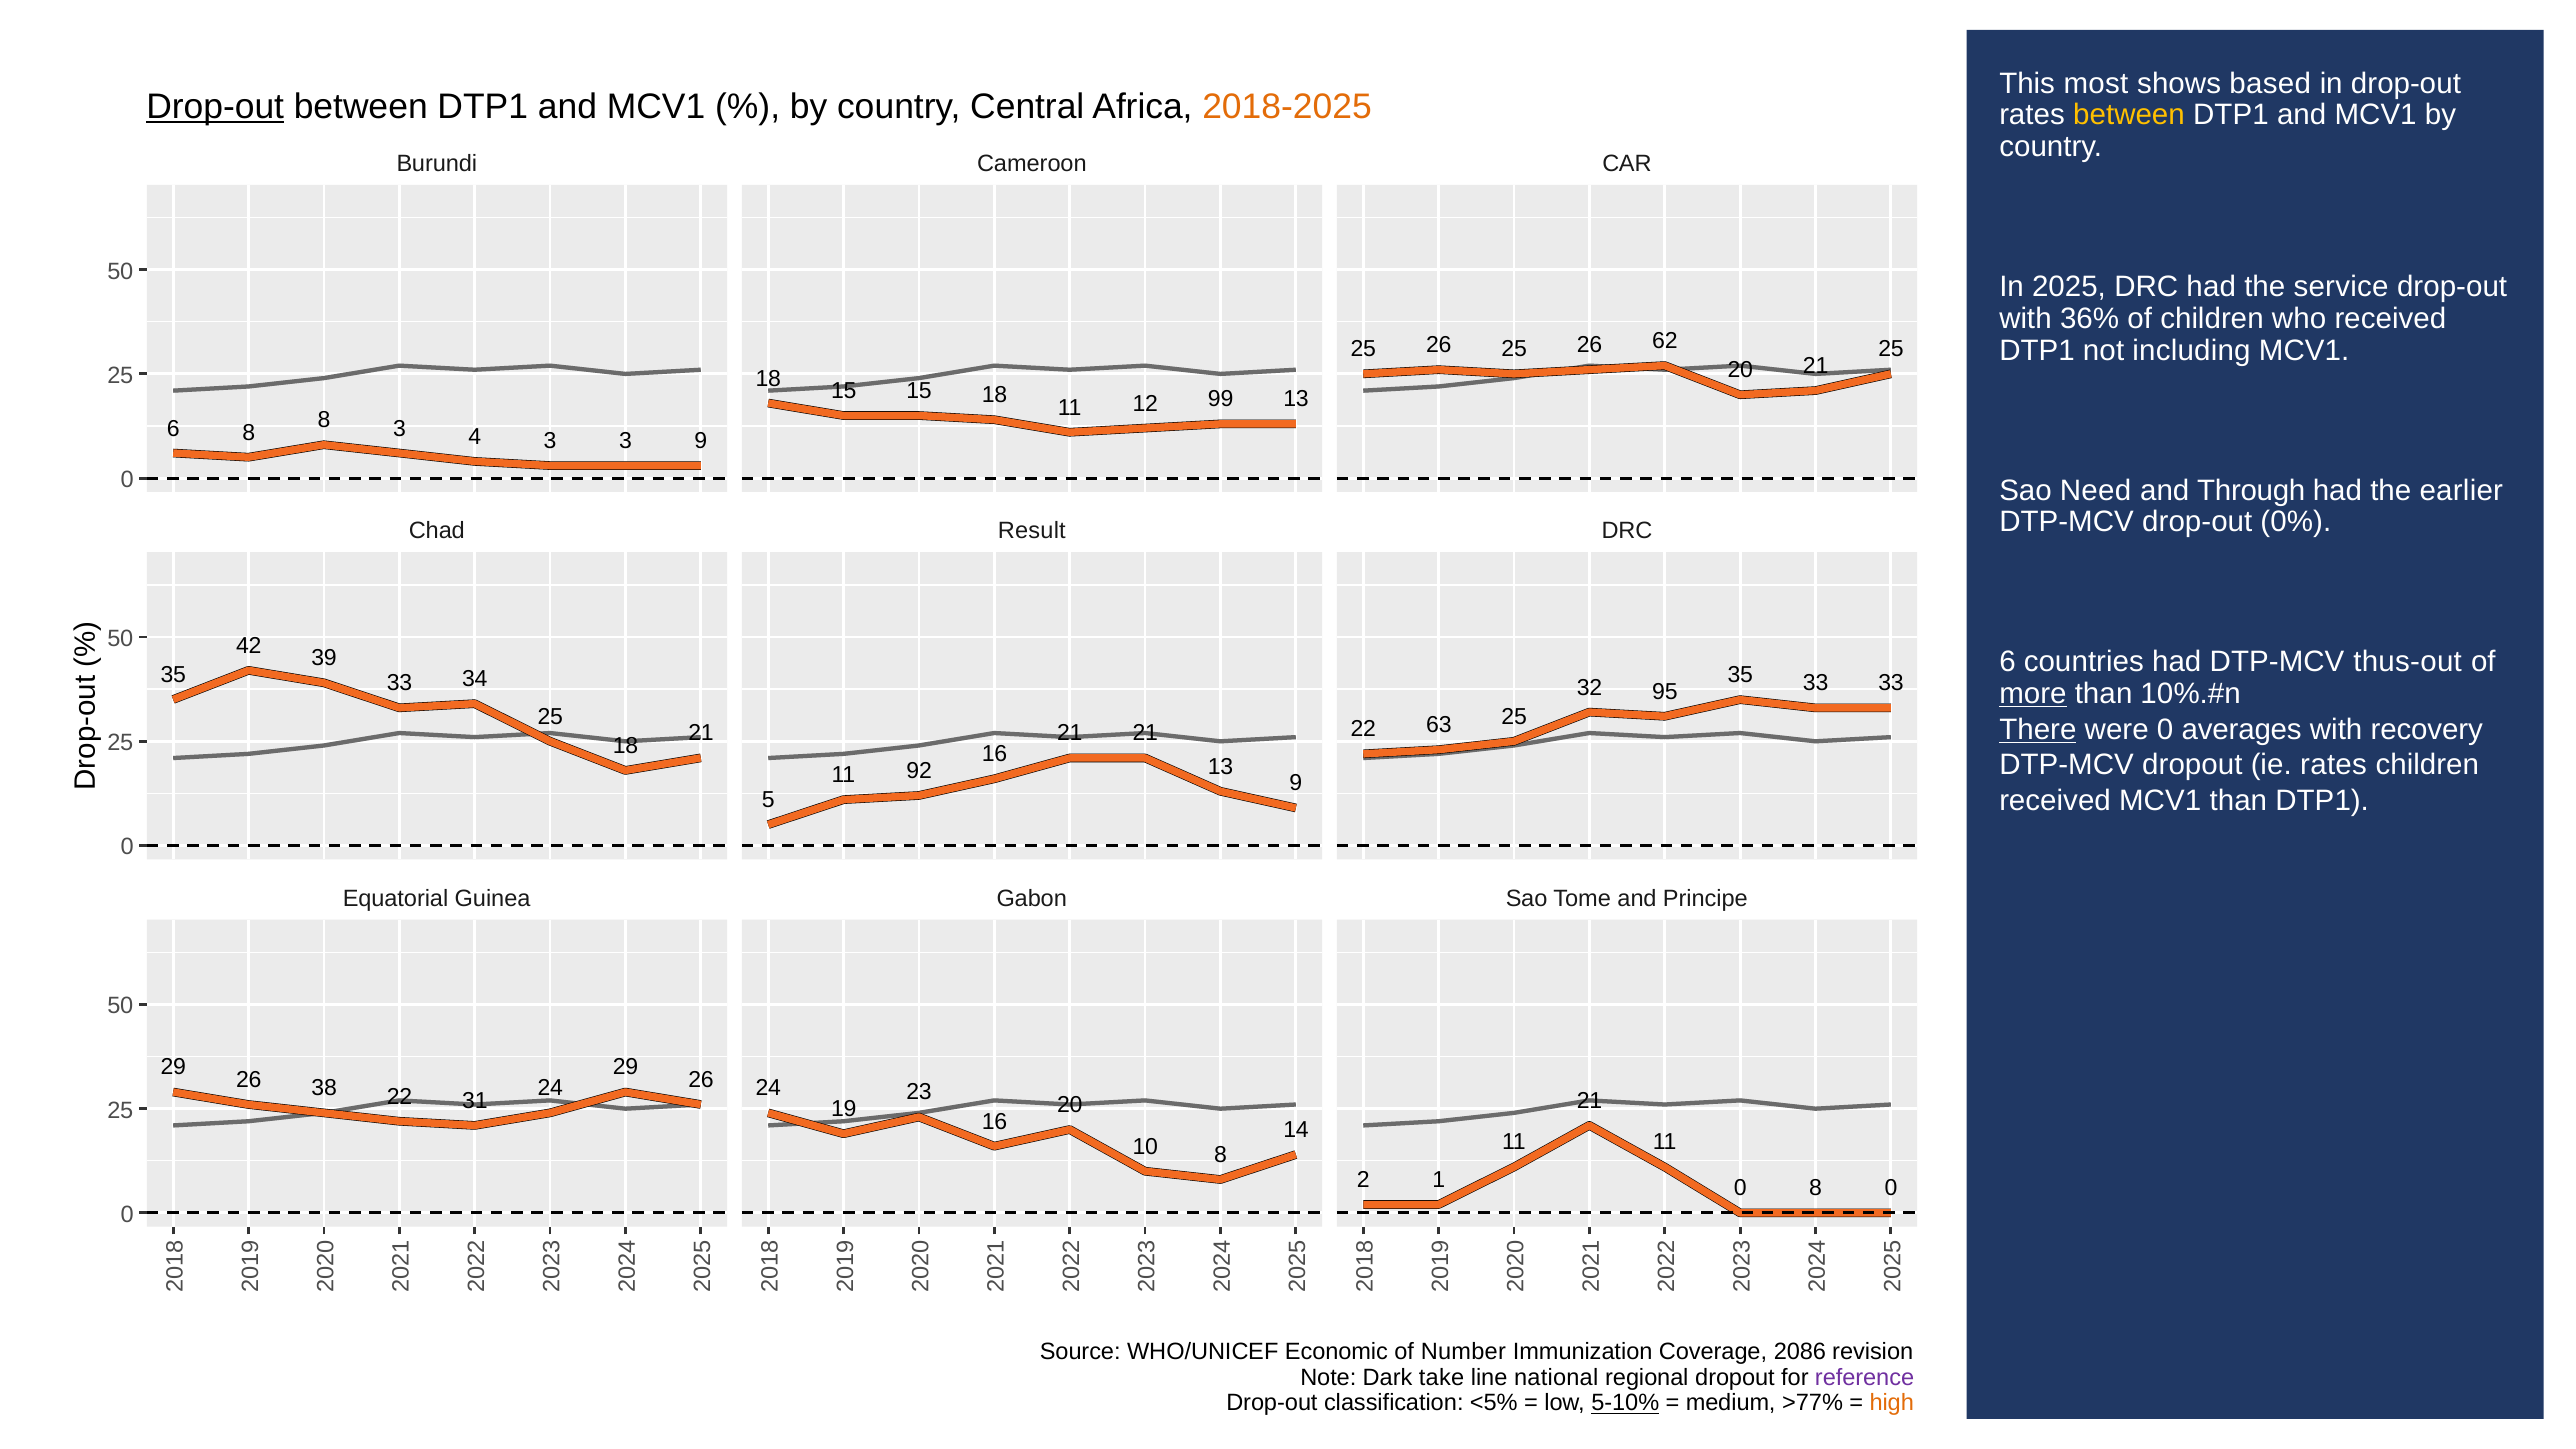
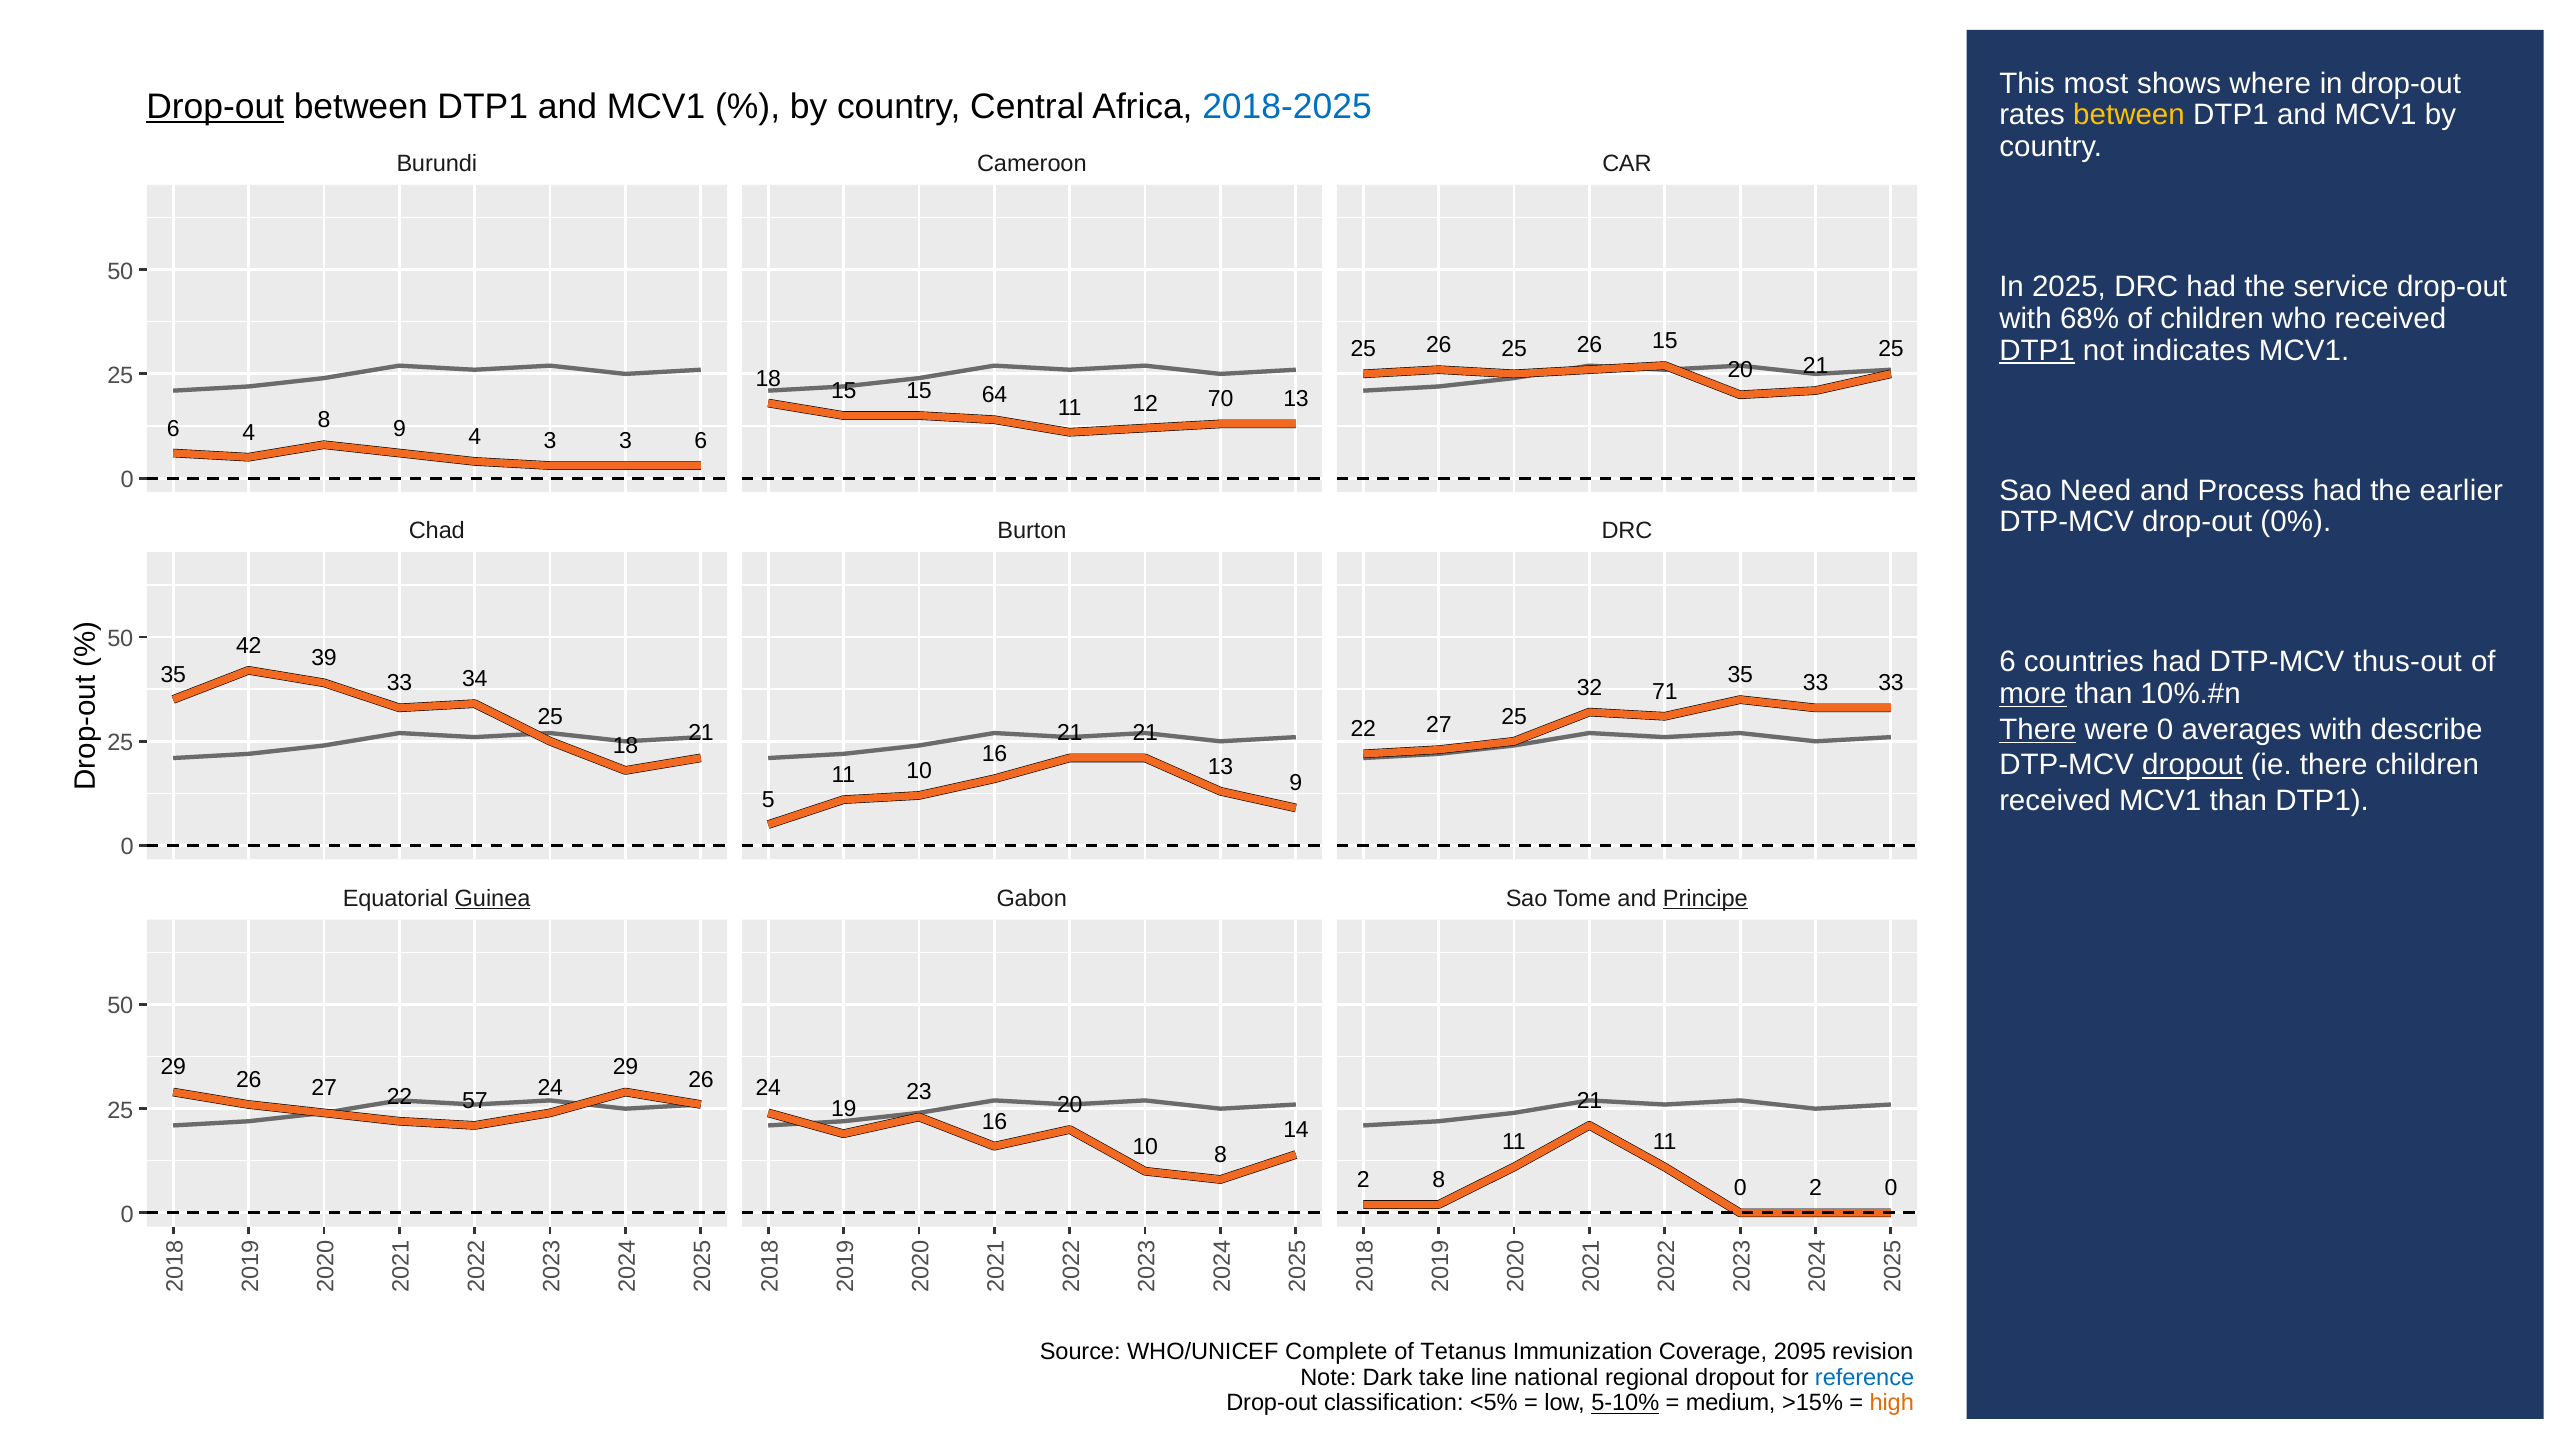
based: based -> where
2018-2025 colour: orange -> blue
36%: 36% -> 68%
DTP1 at (2037, 351) underline: none -> present
including: including -> indicates
26 62: 62 -> 15
15 18: 18 -> 64
99: 99 -> 70
8 3: 3 -> 9
3 9: 9 -> 6
6 8: 8 -> 4
Through: Through -> Process
Result: Result -> Burton
95: 95 -> 71
recovery: recovery -> describe
22 63: 63 -> 27
dropout at (2192, 765) underline: none -> present
ie rates: rates -> there
11 92: 92 -> 10
Guinea underline: none -> present
Principe underline: none -> present
26 38: 38 -> 27
31: 31 -> 57
1 at (1439, 1180): 1 -> 8
8 at (1816, 1188): 8 -> 2
Economic: Economic -> Complete
Number: Number -> Tetanus
2086: 2086 -> 2095
reference colour: purple -> blue
>77%: >77% -> >15%
